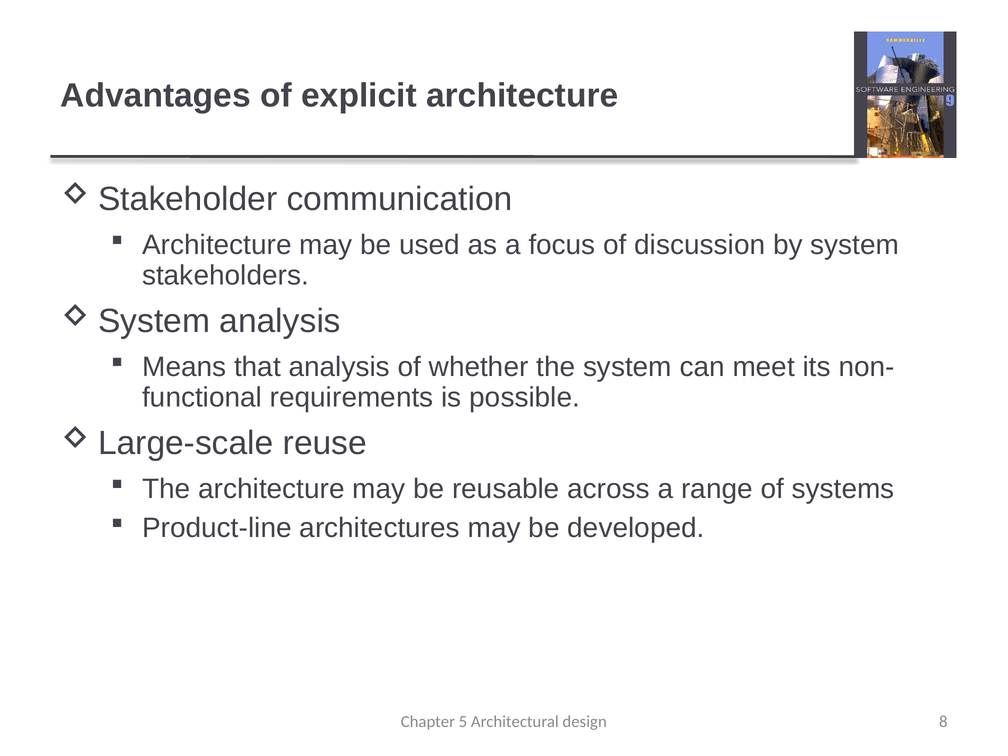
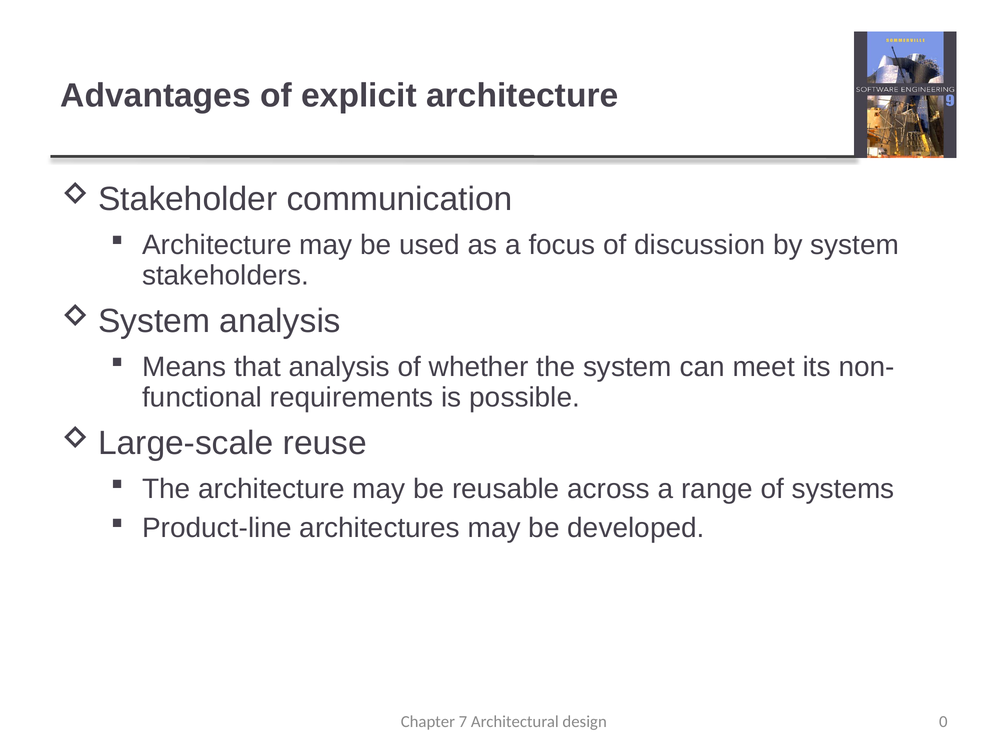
5: 5 -> 7
8: 8 -> 0
